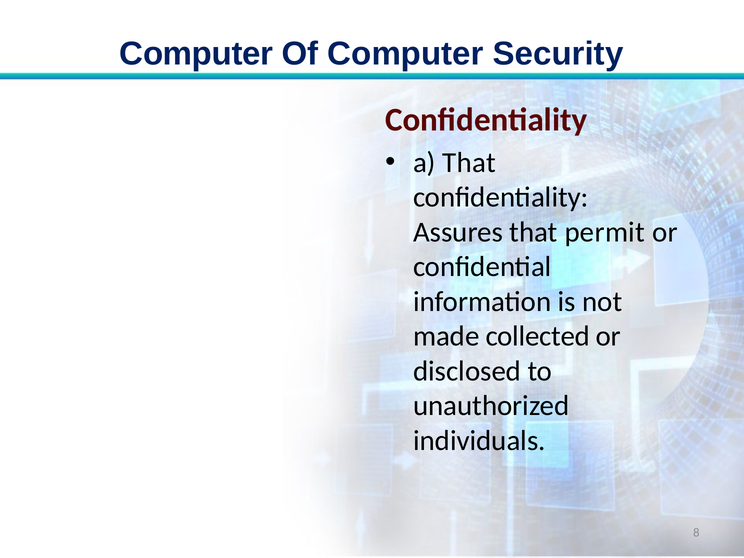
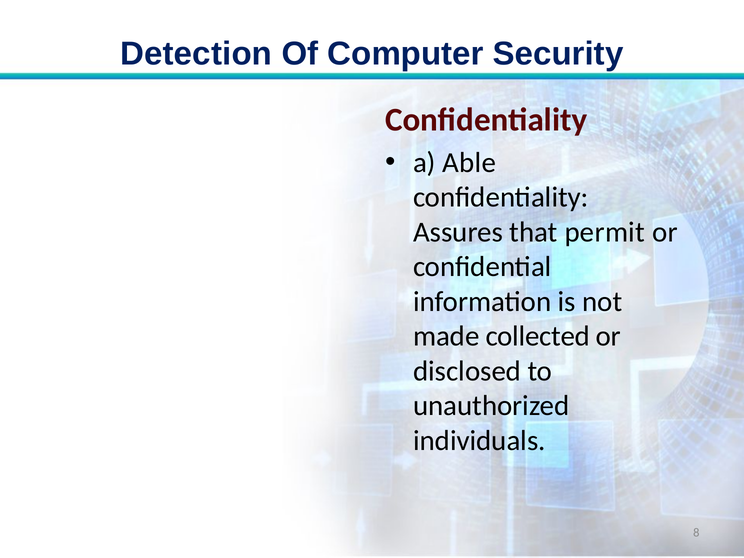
Computer at (196, 54): Computer -> Detection
a That: That -> Able
